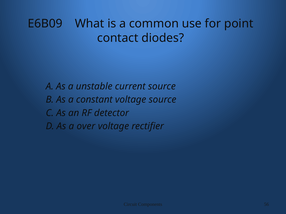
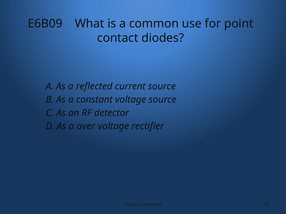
unstable: unstable -> reflected
